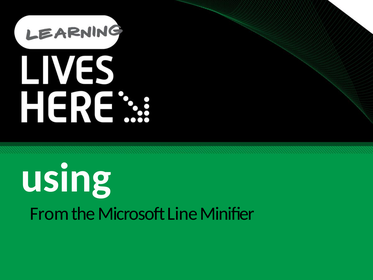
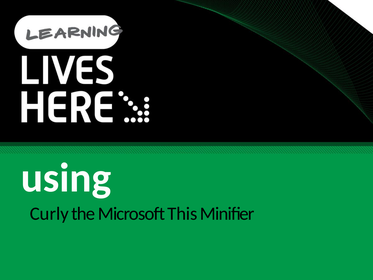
From: From -> Curly
Line: Line -> This
